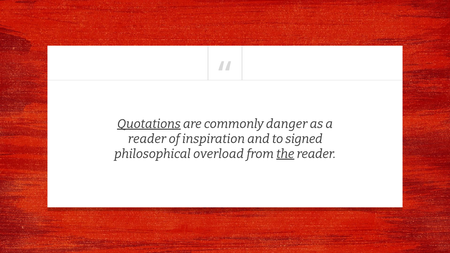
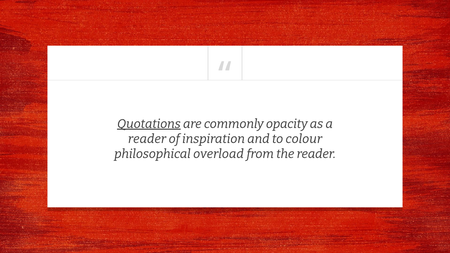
danger: danger -> opacity
signed: signed -> colour
the underline: present -> none
